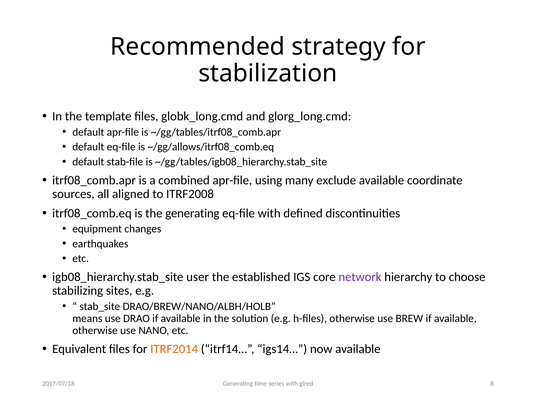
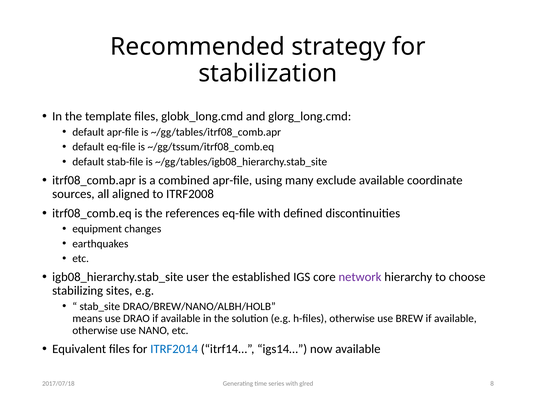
~/gg/allows/itrf08_comb.eq: ~/gg/allows/itrf08_comb.eq -> ~/gg/tssum/itrf08_comb.eq
the generating: generating -> references
ITRF2014 colour: orange -> blue
